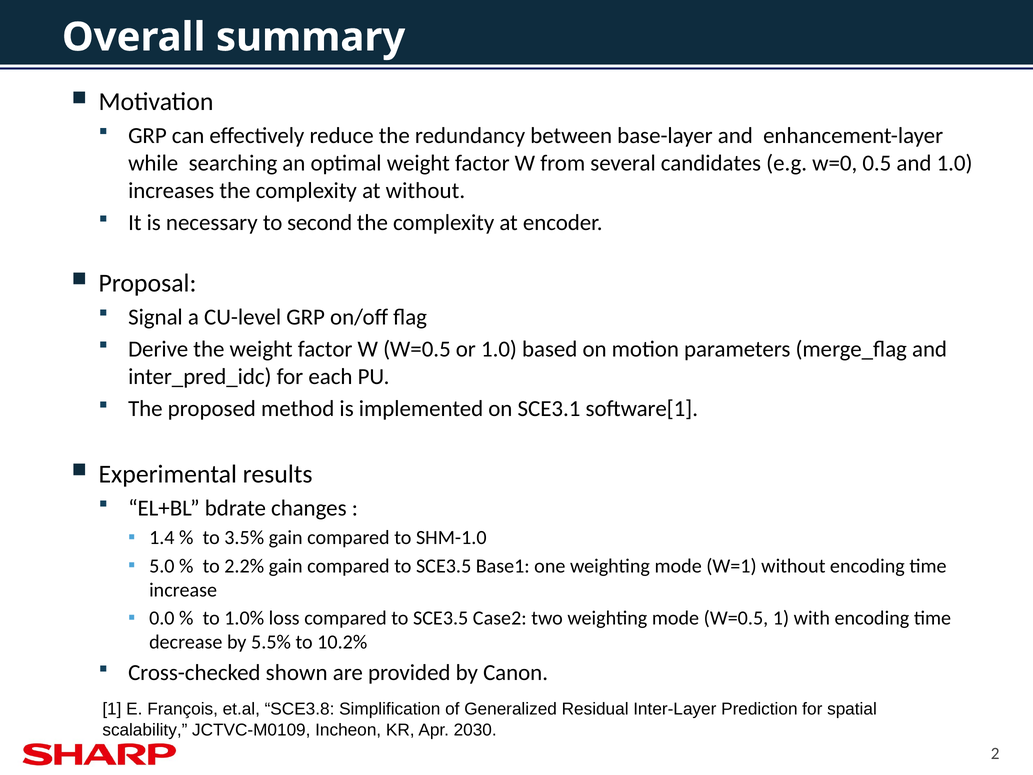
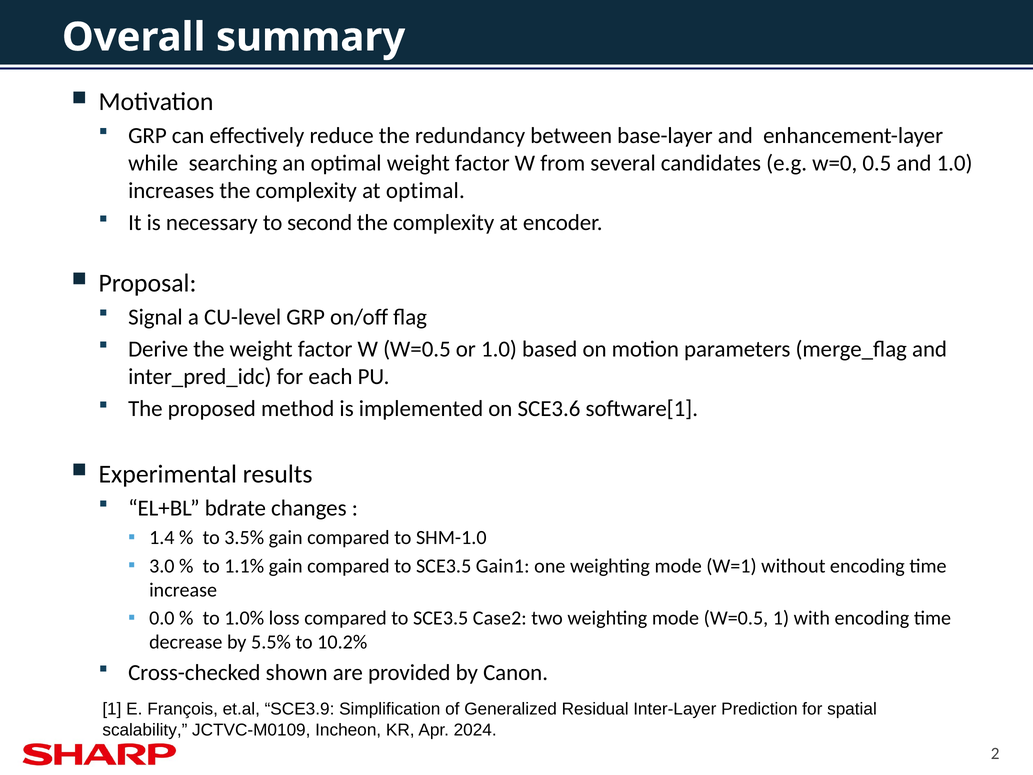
at without: without -> optimal
SCE3.1: SCE3.1 -> SCE3.6
5.0: 5.0 -> 3.0
2.2%: 2.2% -> 1.1%
Base1: Base1 -> Gain1
SCE3.8: SCE3.8 -> SCE3.9
2030: 2030 -> 2024
